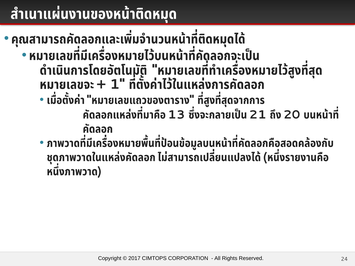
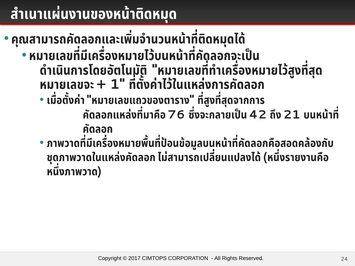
13: 13 -> 76
21: 21 -> 42
20: 20 -> 21
